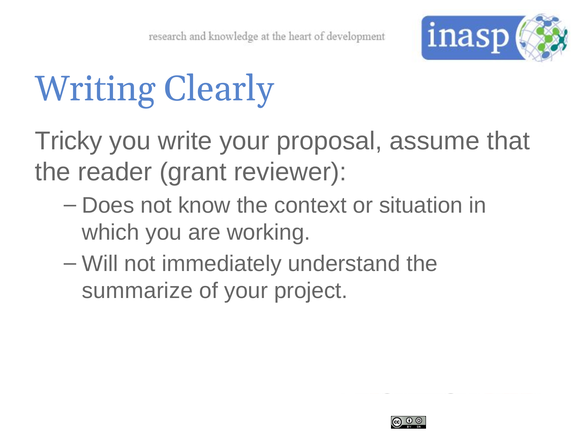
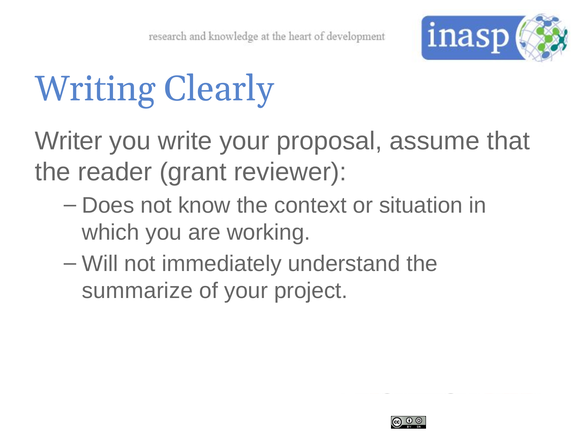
Tricky: Tricky -> Writer
